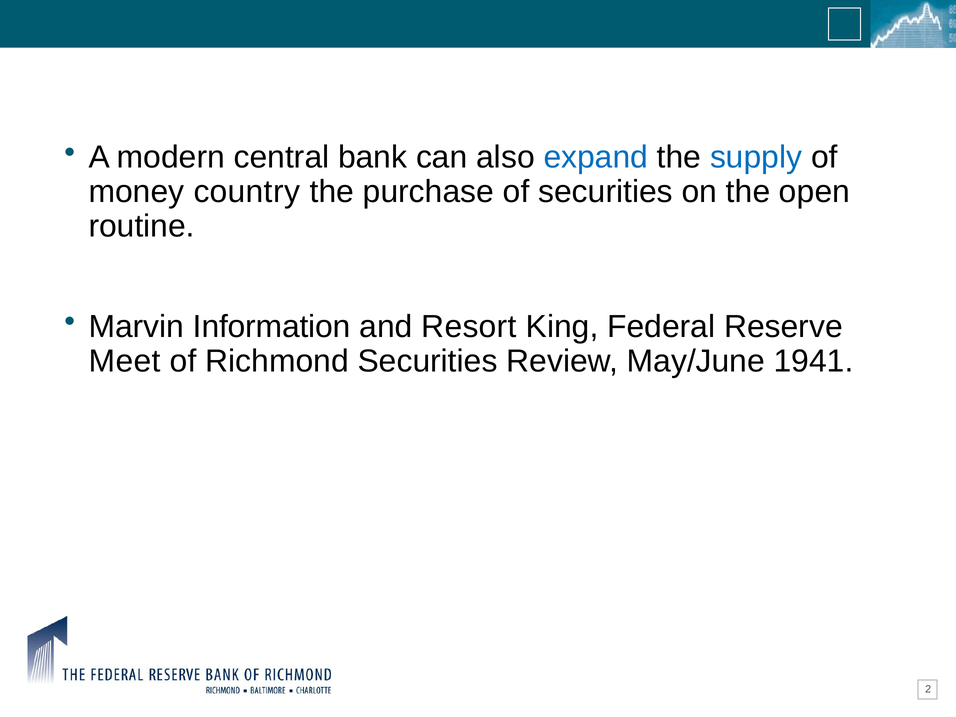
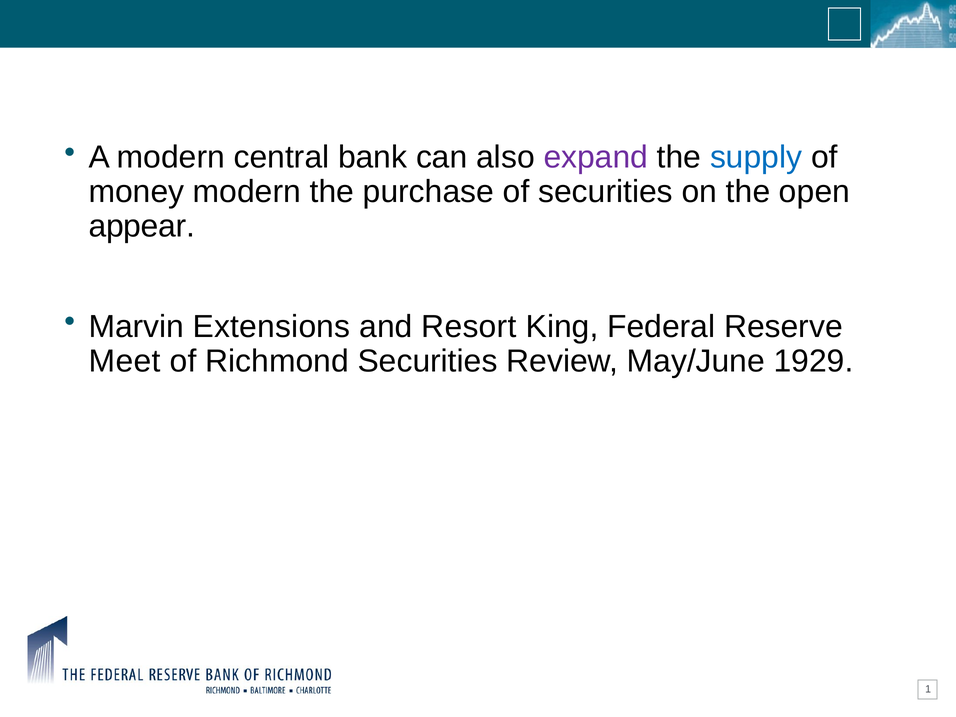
expand colour: blue -> purple
money country: country -> modern
routine: routine -> appear
Marvin Information: Information -> Extensions
1941: 1941 -> 1929
2: 2 -> 1
